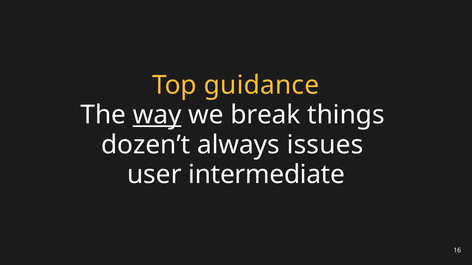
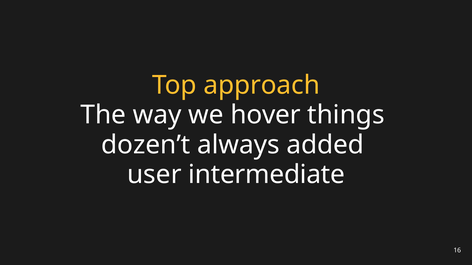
guidance: guidance -> approach
way underline: present -> none
break: break -> hover
issues: issues -> added
